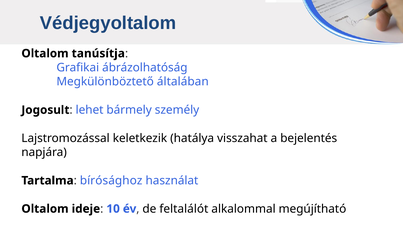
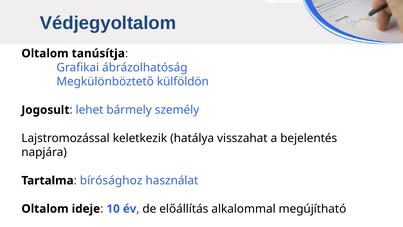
általában: általában -> külföldön
feltalálót: feltalálót -> előállítás
